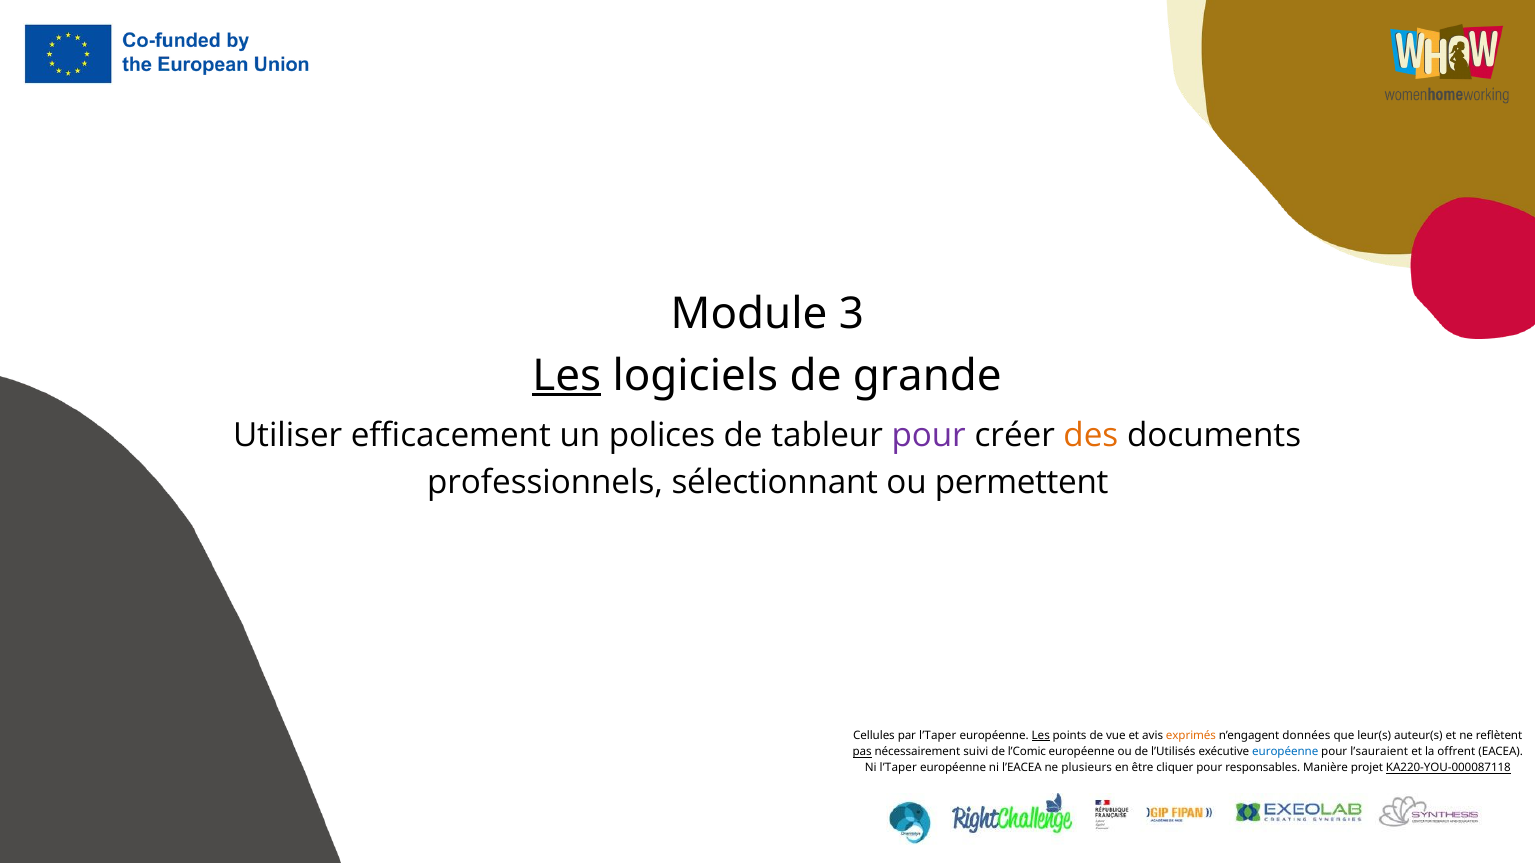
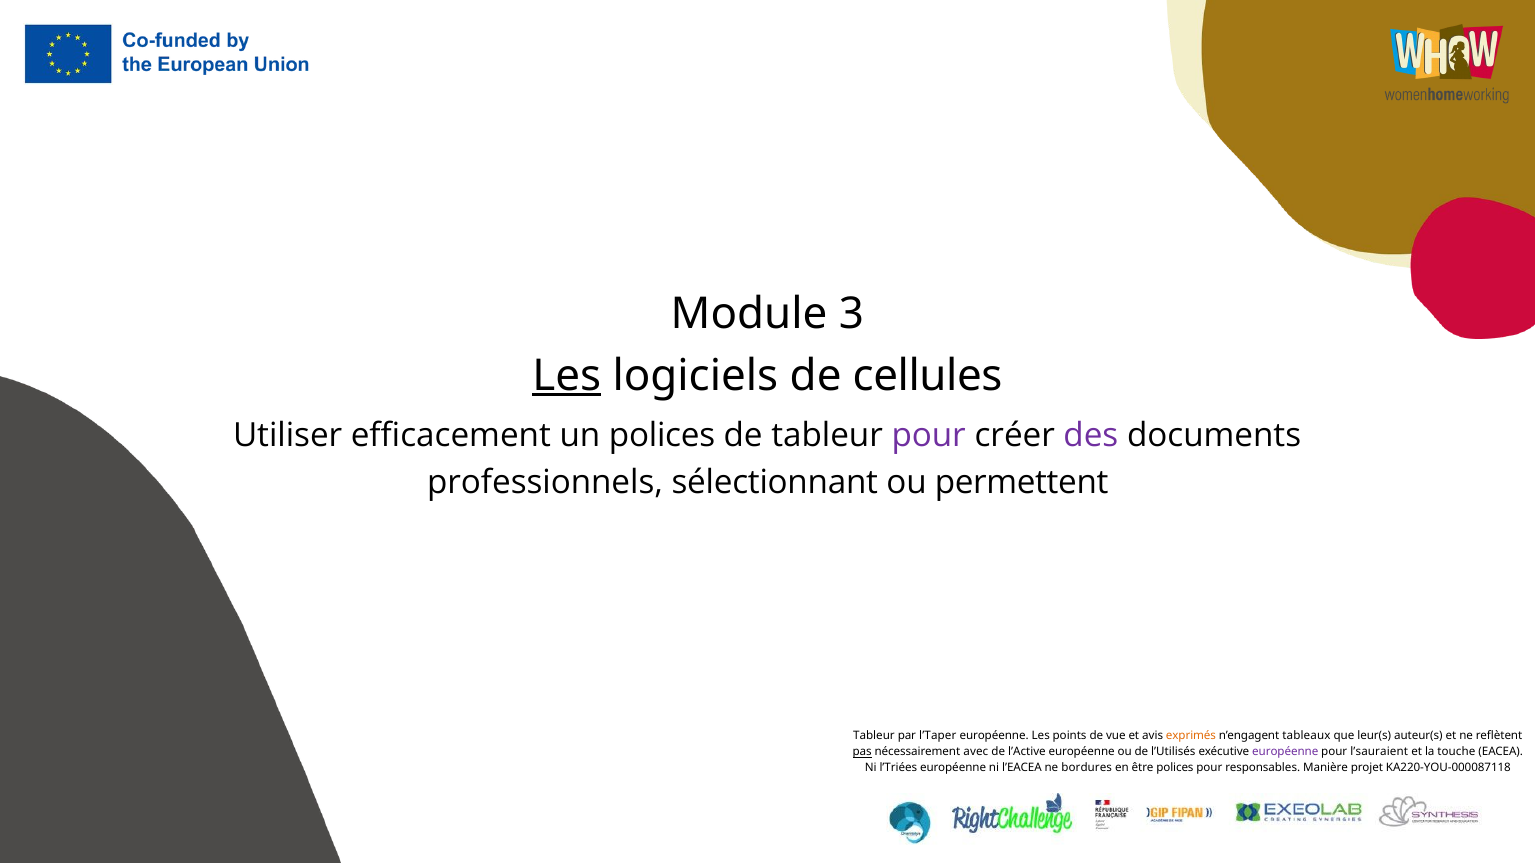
grande: grande -> cellules
des colour: orange -> purple
Cellules at (874, 736): Cellules -> Tableur
Les at (1041, 736) underline: present -> none
données: données -> tableaux
suivi: suivi -> avec
l’Comic: l’Comic -> l’Active
européenne at (1285, 752) colour: blue -> purple
offrent: offrent -> touche
Ni l’Taper: l’Taper -> l’Triées
plusieurs: plusieurs -> bordures
être cliquer: cliquer -> polices
KA220-YOU-000087118 underline: present -> none
